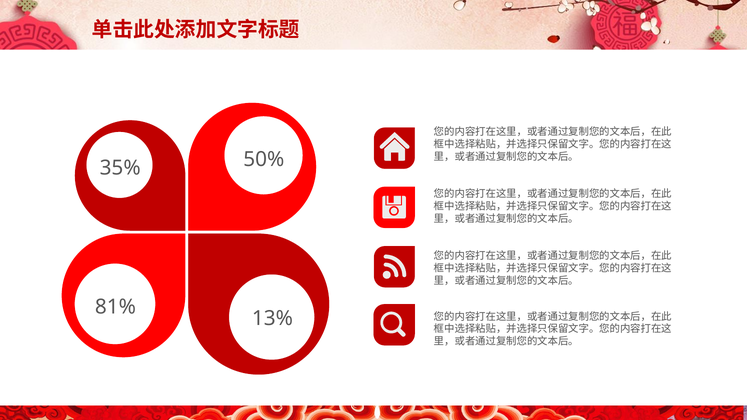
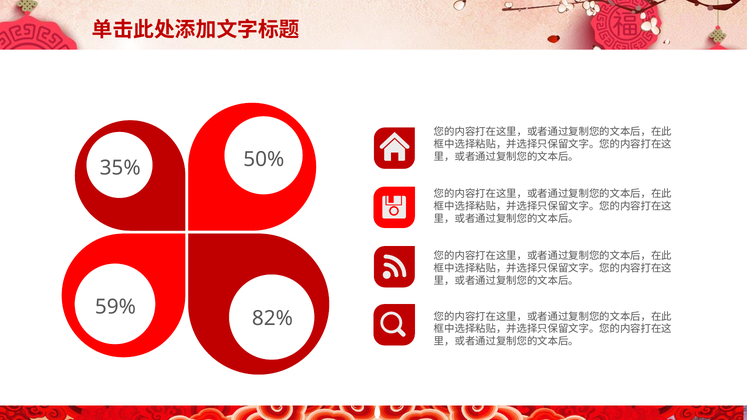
81%: 81% -> 59%
13%: 13% -> 82%
